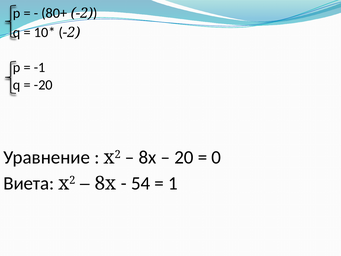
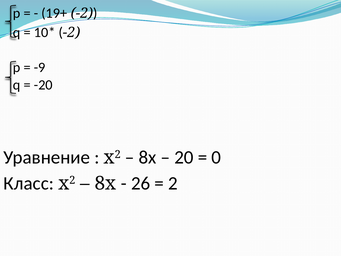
80+: 80+ -> 19+
-1: -1 -> -9
Виета: Виета -> Класс
54: 54 -> 26
1: 1 -> 2
